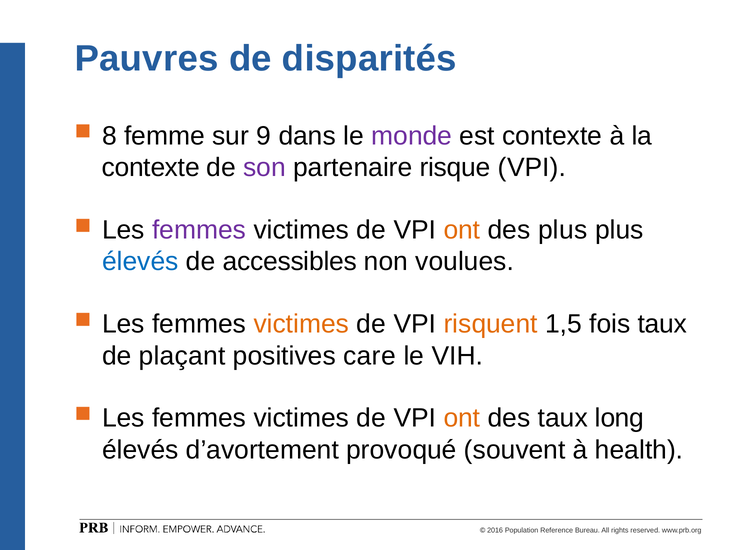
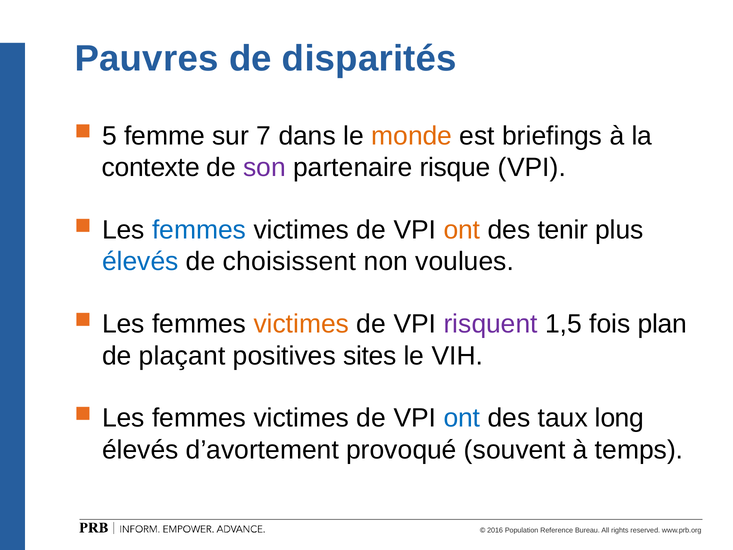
8: 8 -> 5
9: 9 -> 7
monde colour: purple -> orange
est contexte: contexte -> briefings
femmes at (199, 230) colour: purple -> blue
des plus: plus -> tenir
accessibles: accessibles -> choisissent
risquent colour: orange -> purple
fois taux: taux -> plan
care: care -> sites
ont at (462, 418) colour: orange -> blue
health: health -> temps
